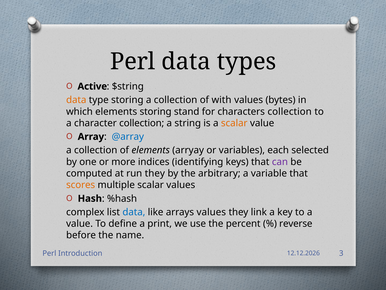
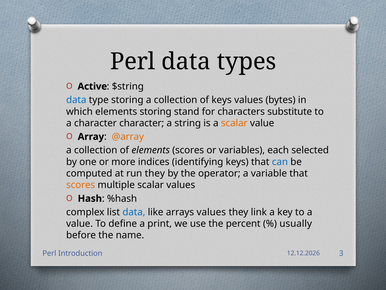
data at (76, 100) colour: orange -> blue
of with: with -> keys
characters collection: collection -> substitute
character collection: collection -> character
@array colour: blue -> orange
elements arryay: arryay -> scores
can colour: purple -> blue
arbitrary: arbitrary -> operator
reverse: reverse -> usually
